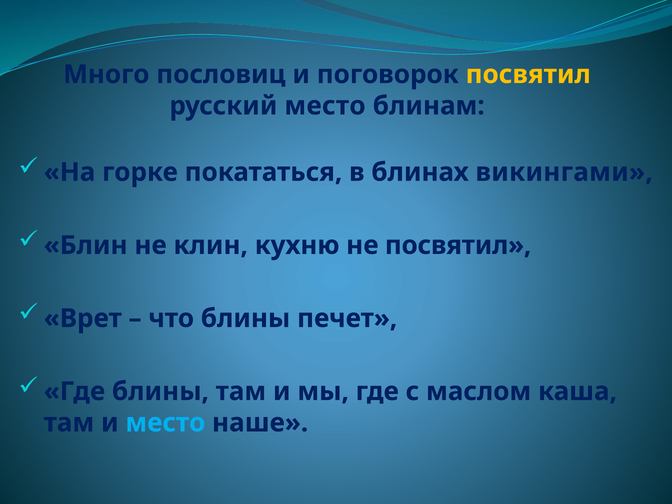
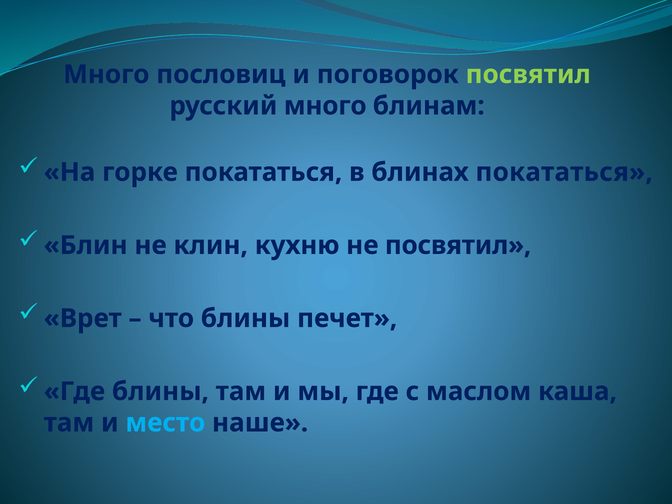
посвятил at (528, 74) colour: yellow -> light green
русский место: место -> много
блинах викингами: викингами -> покататься
